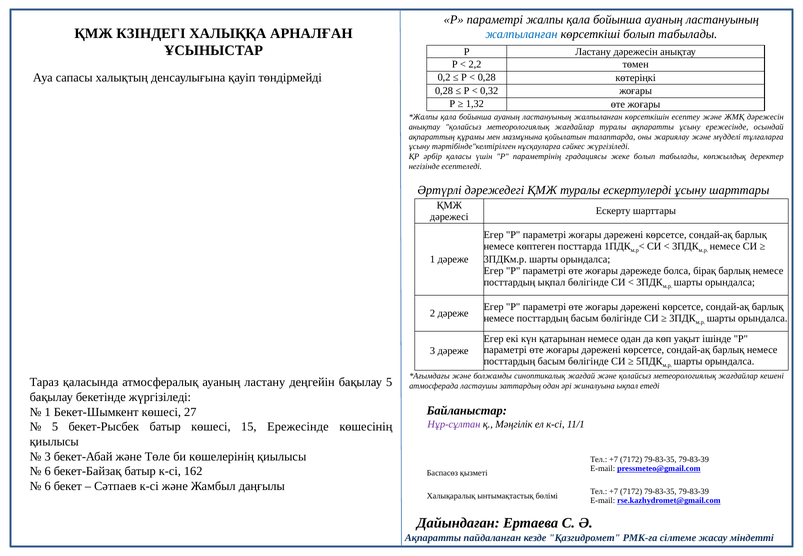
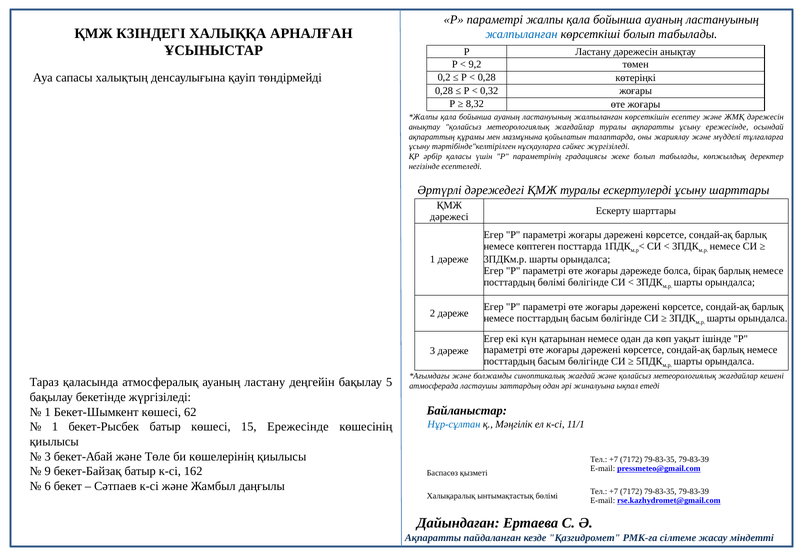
2,2: 2,2 -> 9,2
1,32: 1,32 -> 8,32
посттардың ықпал: ықпал -> бөлімі
27: 27 -> 62
Нұр-сұлтан colour: purple -> blue
5 at (55, 427): 5 -> 1
6 at (48, 471): 6 -> 9
